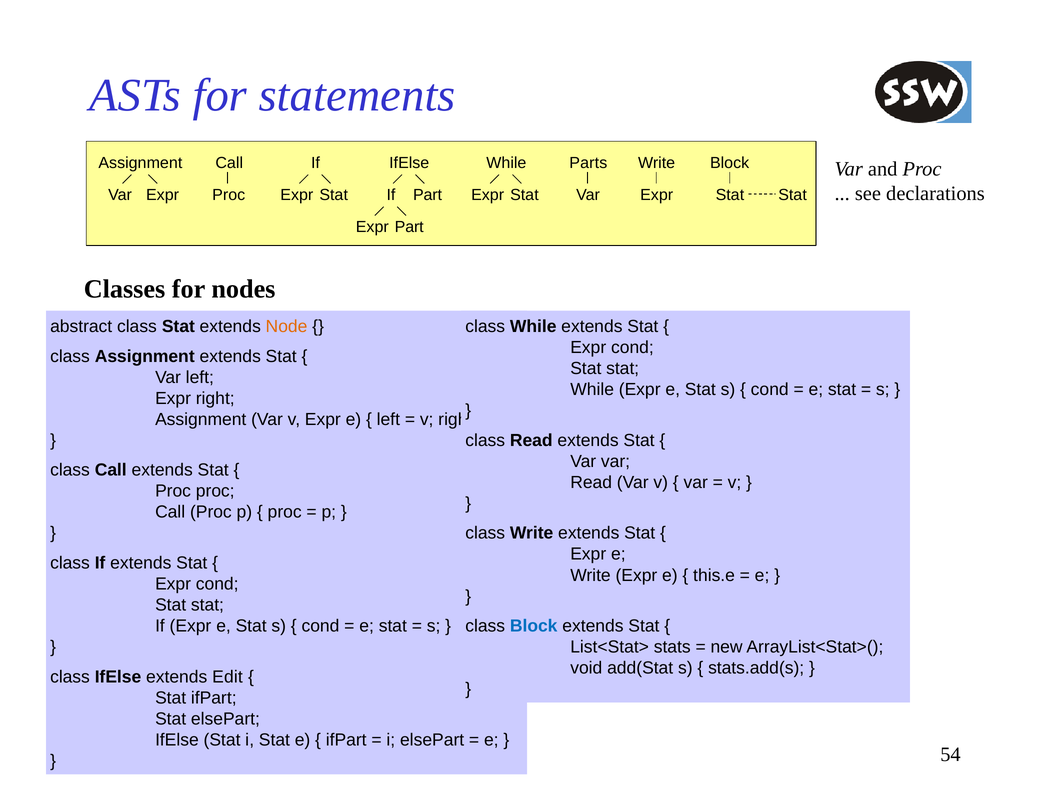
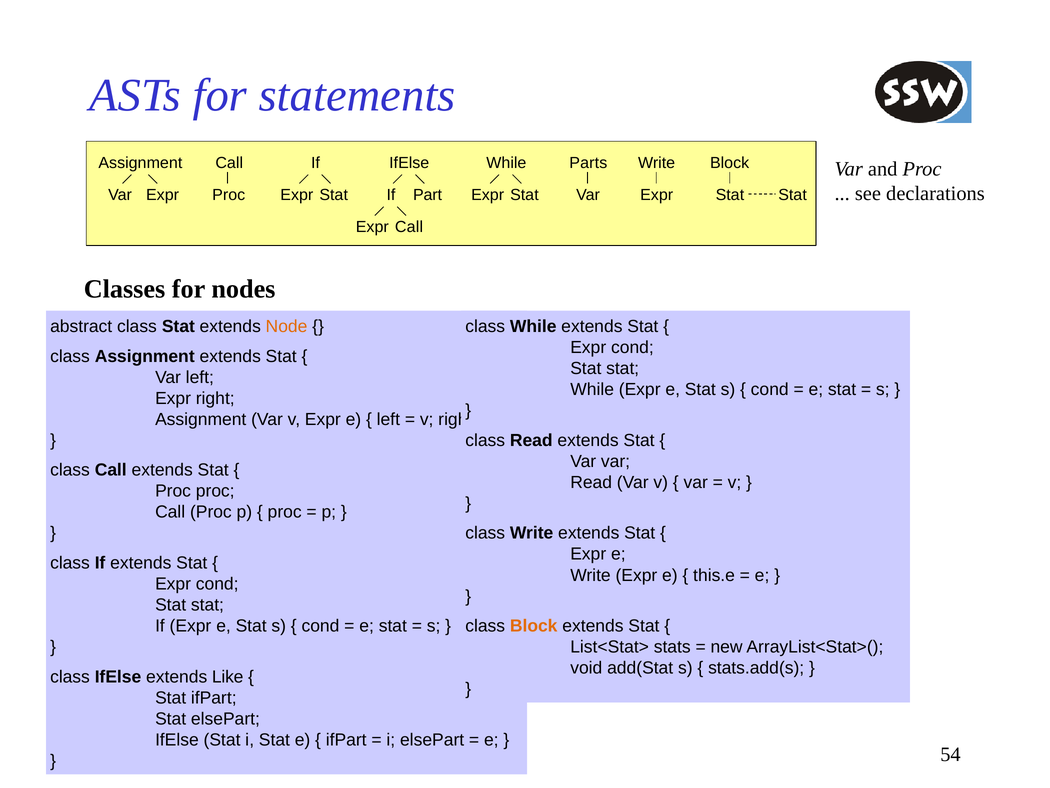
Part at (409, 227): Part -> Call
Block at (534, 626) colour: blue -> orange
Edit: Edit -> Like
